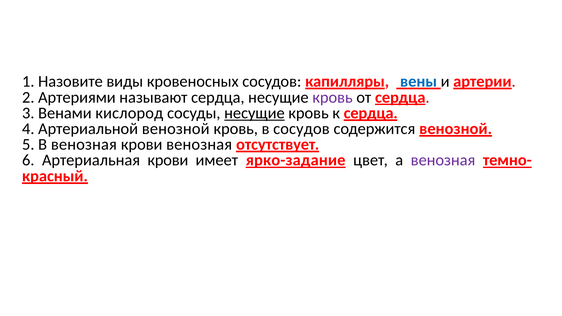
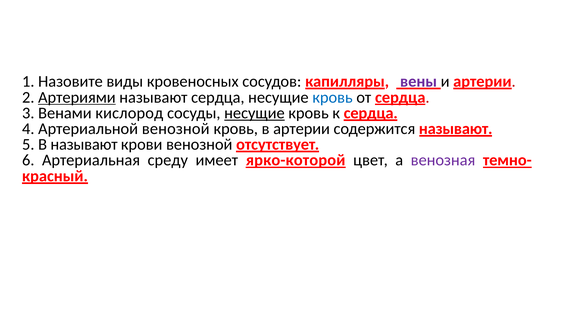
вены colour: blue -> purple
Артериями underline: none -> present
кровь at (333, 97) colour: purple -> blue
в сосудов: сосудов -> артерии
содержится венозной: венозной -> называют
В венозная: венозная -> называют
крови венозная: венозная -> венозной
Артериальная крови: крови -> среду
ярко-задание: ярко-задание -> ярко-которой
